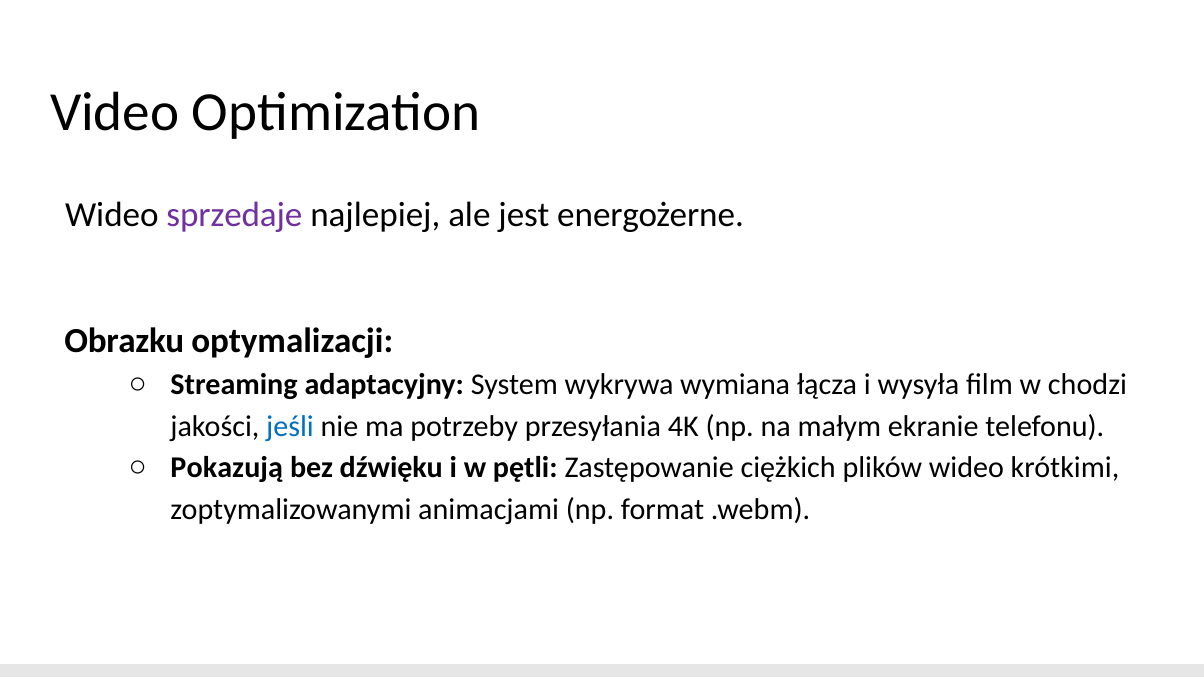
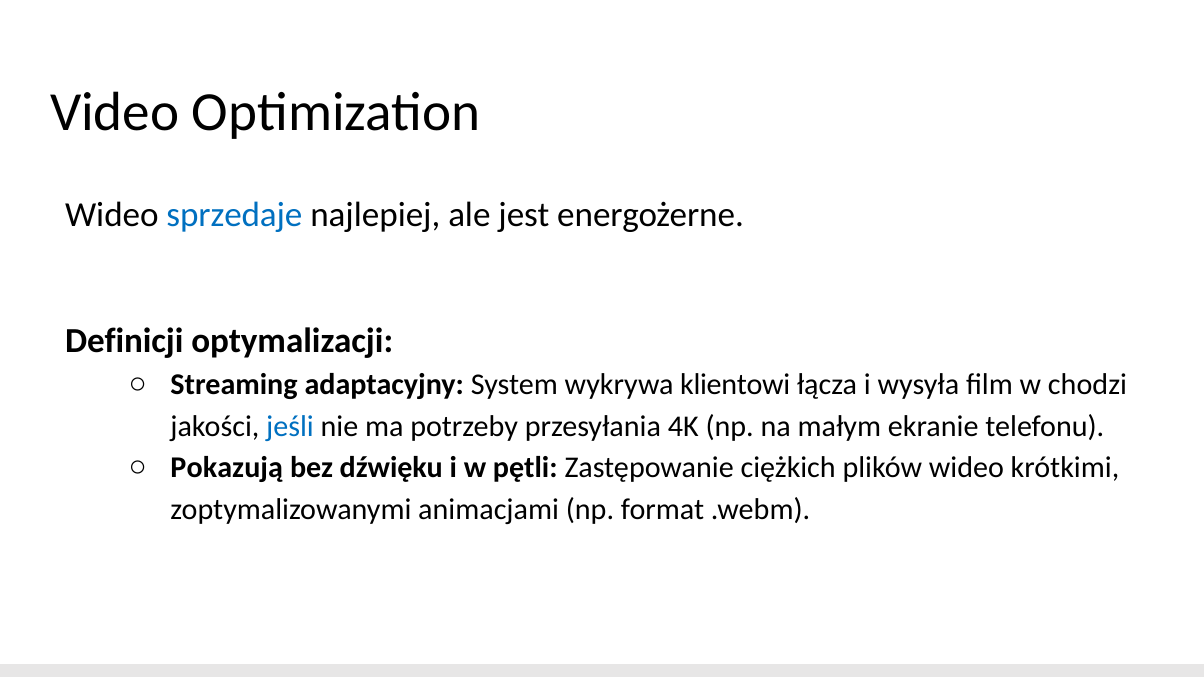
sprzedaje colour: purple -> blue
Obrazku: Obrazku -> Definicji
wymiana: wymiana -> klientowi
